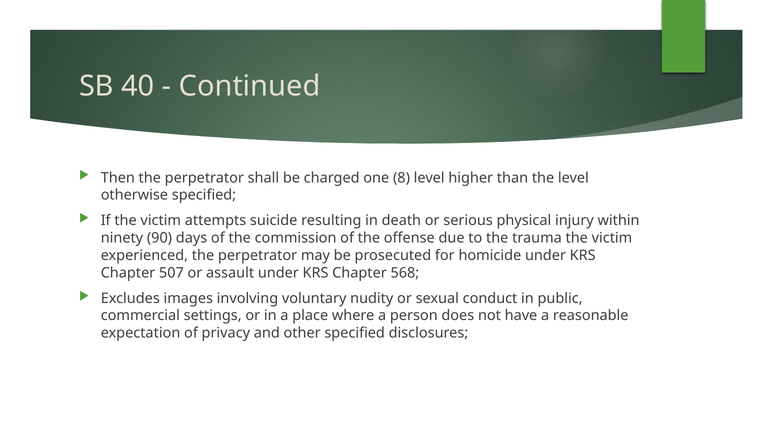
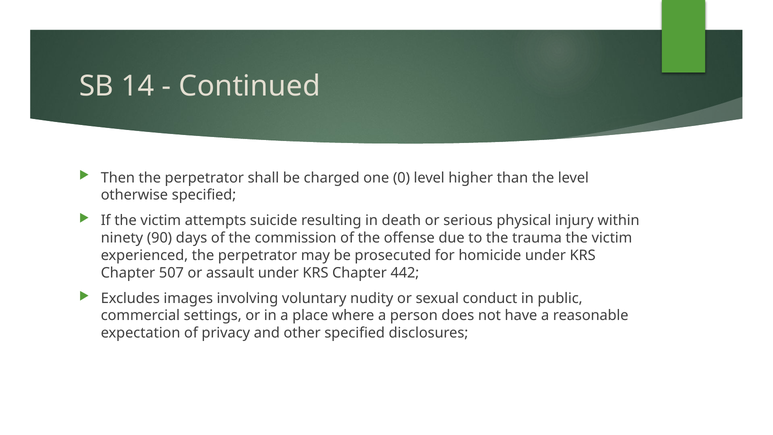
40: 40 -> 14
8: 8 -> 0
568: 568 -> 442
